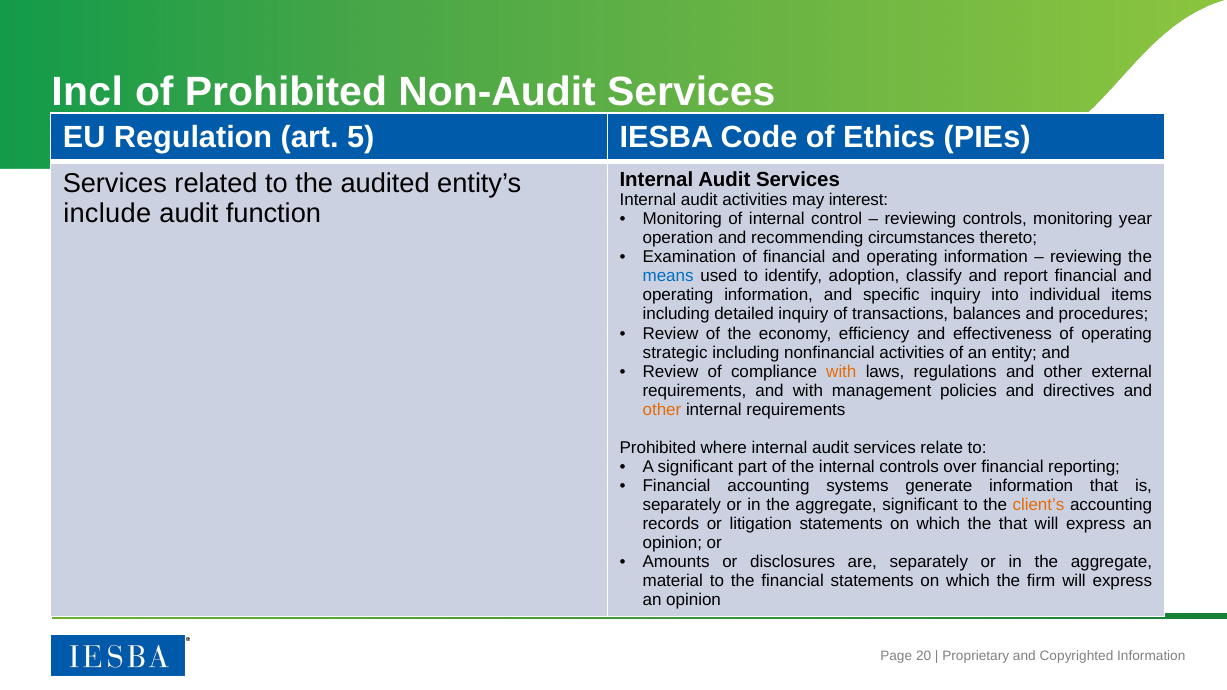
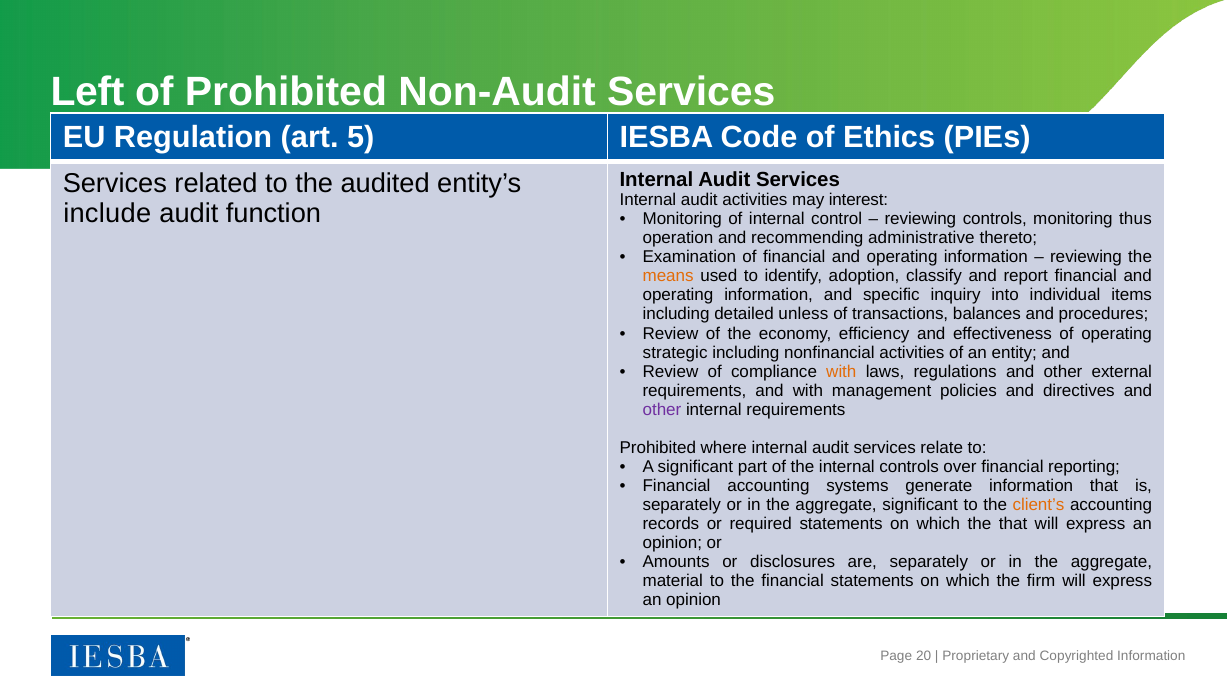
Incl: Incl -> Left
year: year -> thus
circumstances: circumstances -> administrative
means colour: blue -> orange
detailed inquiry: inquiry -> unless
other at (662, 410) colour: orange -> purple
litigation: litigation -> required
